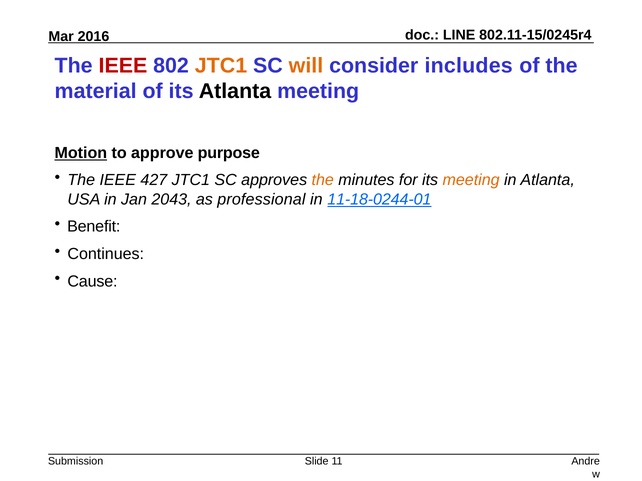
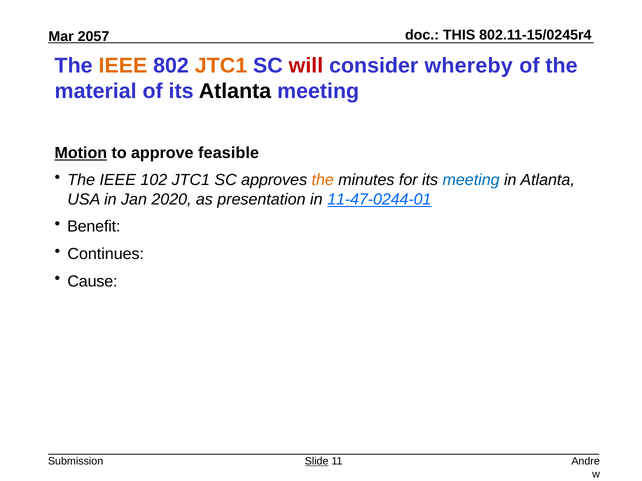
LINE: LINE -> THIS
2016: 2016 -> 2057
IEEE at (123, 66) colour: red -> orange
will colour: orange -> red
includes: includes -> whereby
purpose: purpose -> feasible
427: 427 -> 102
meeting at (471, 180) colour: orange -> blue
2043: 2043 -> 2020
professional: professional -> presentation
11-18-0244-01: 11-18-0244-01 -> 11-47-0244-01
Slide underline: none -> present
